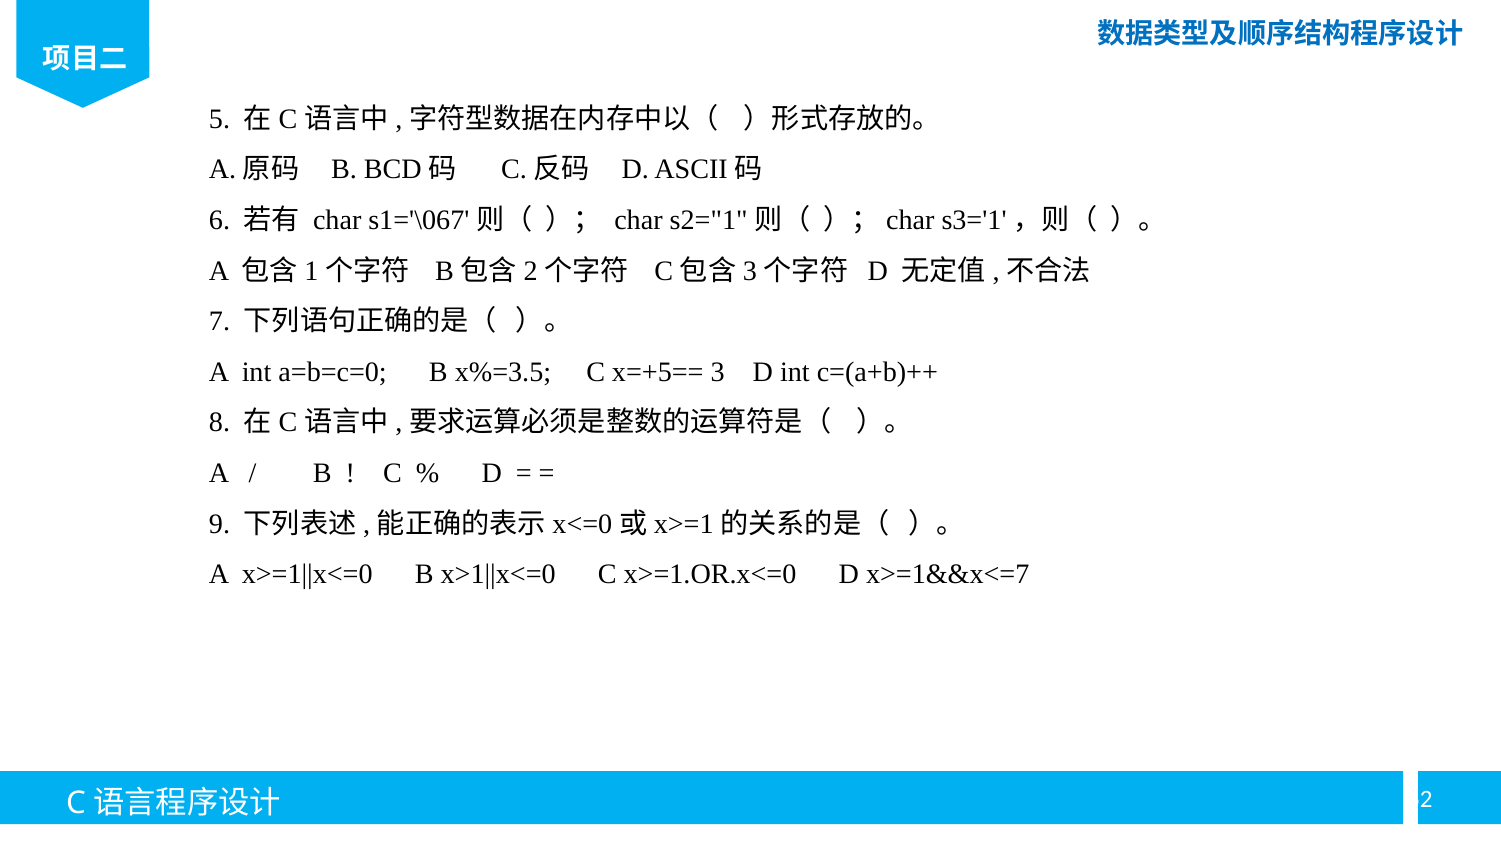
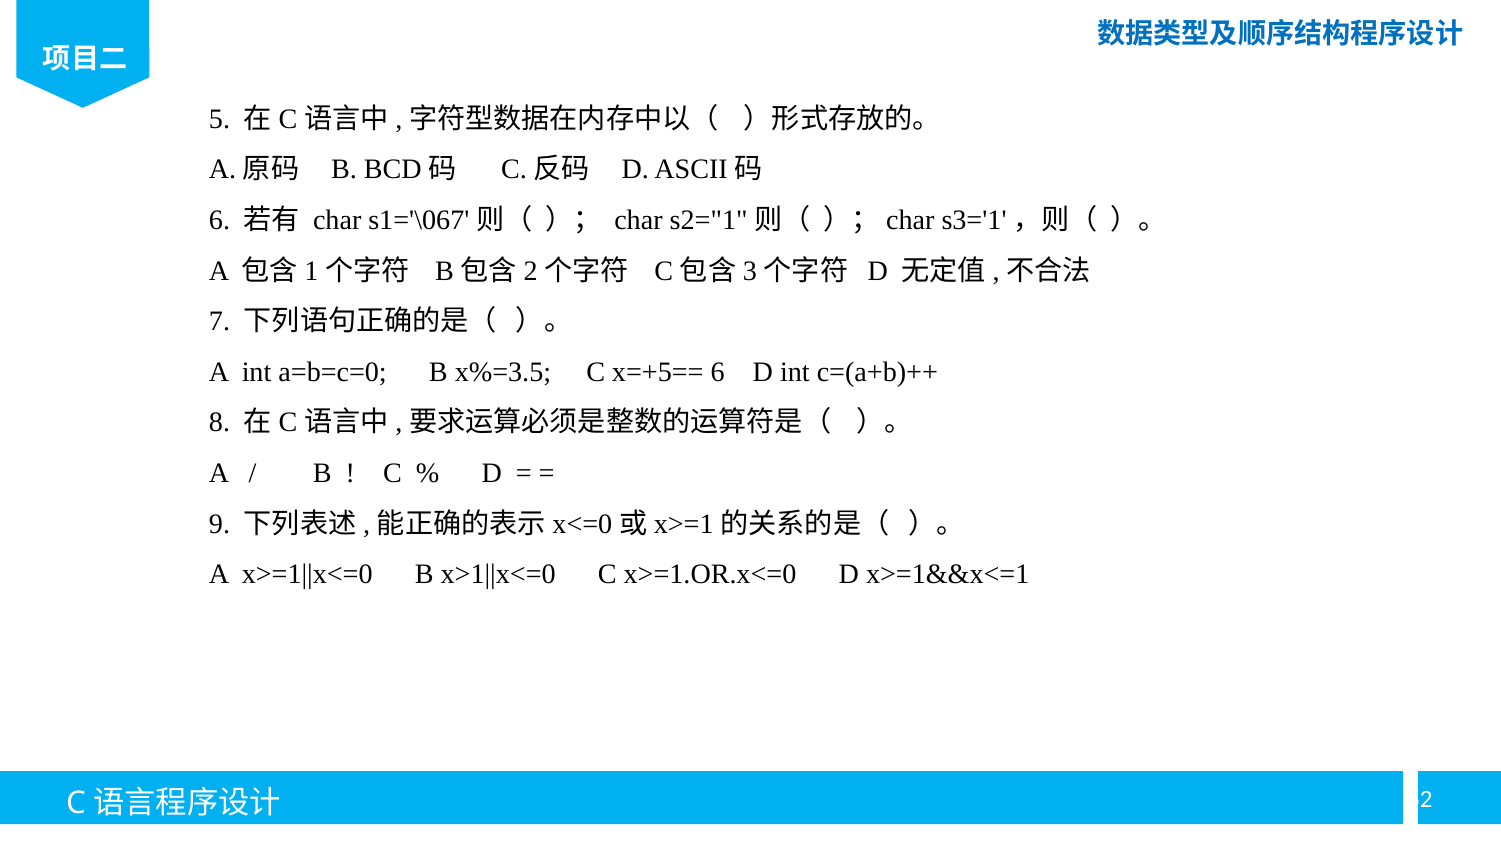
x=+5== 3: 3 -> 6
x>=1&&x<=7: x>=1&&x<=7 -> x>=1&&x<=1
